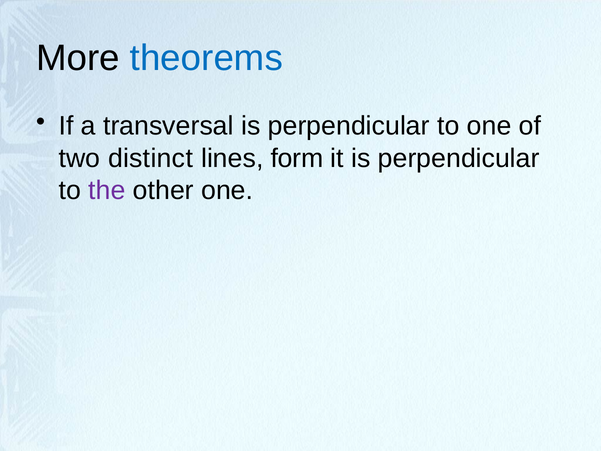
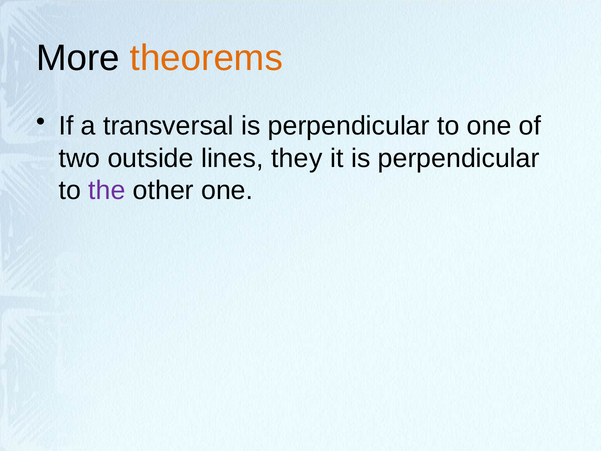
theorems colour: blue -> orange
distinct: distinct -> outside
form: form -> they
